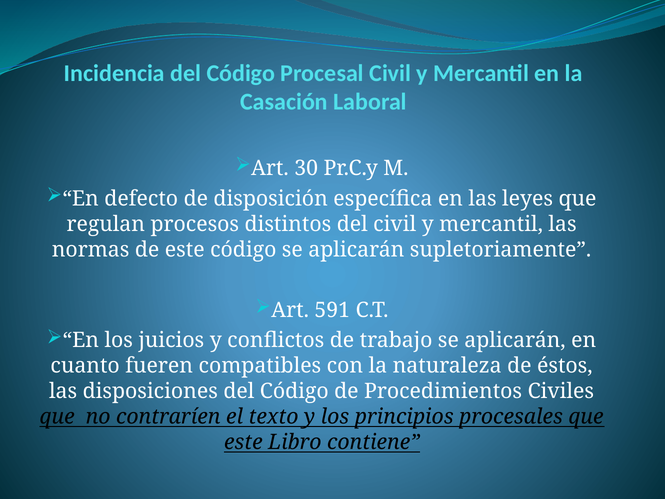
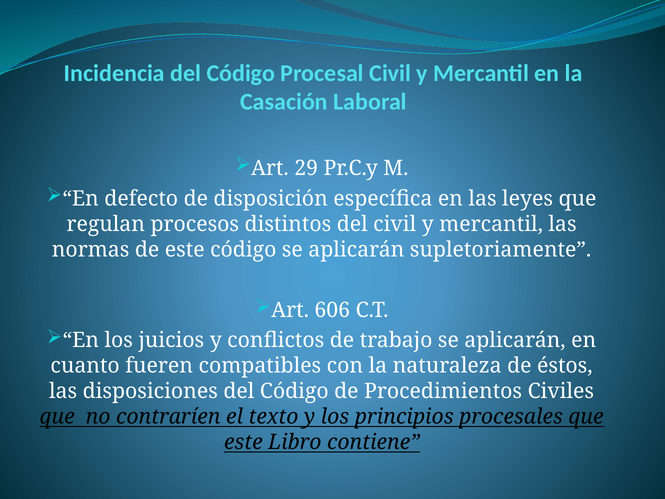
30: 30 -> 29
591: 591 -> 606
